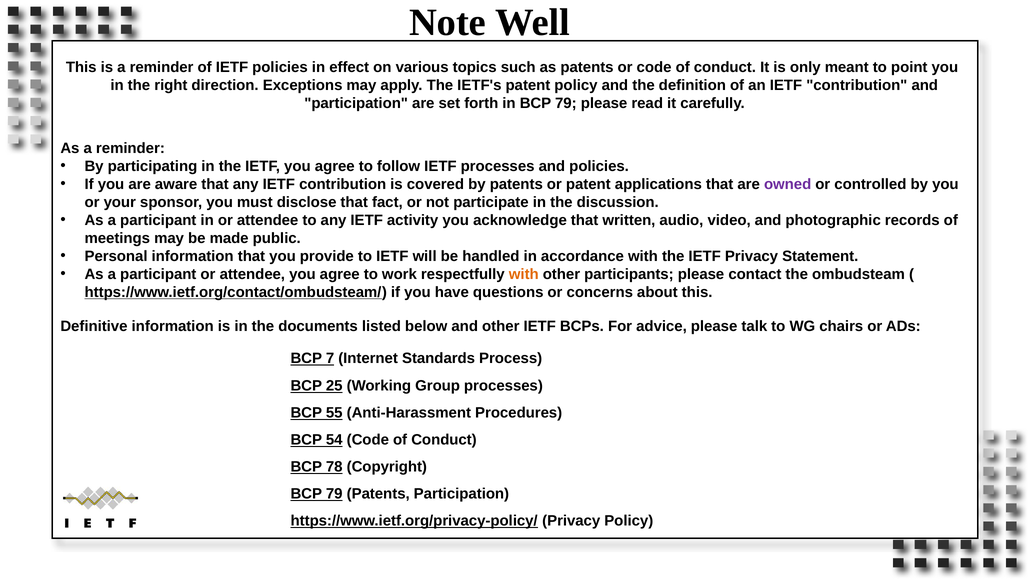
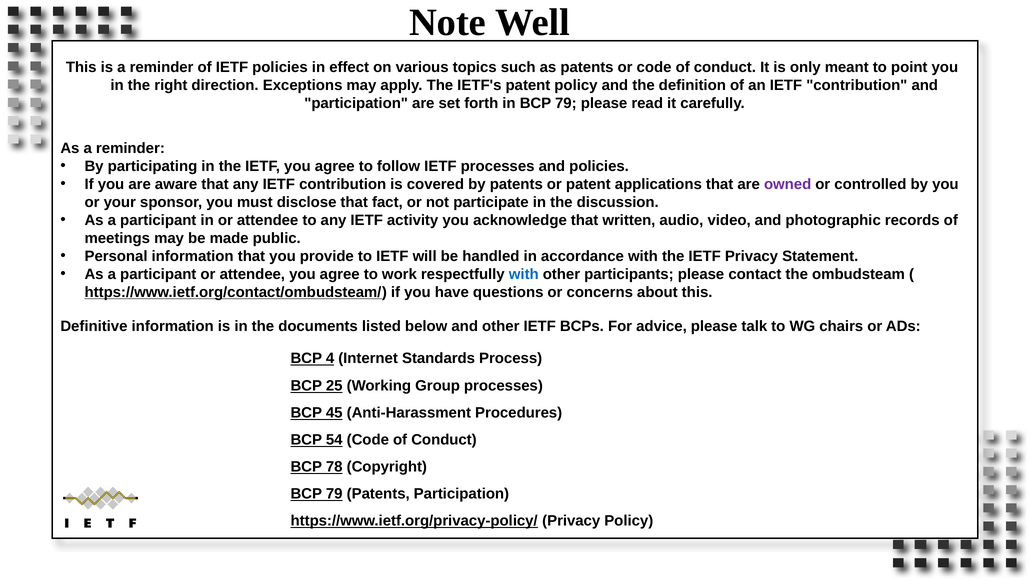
with at (524, 274) colour: orange -> blue
7: 7 -> 4
55: 55 -> 45
